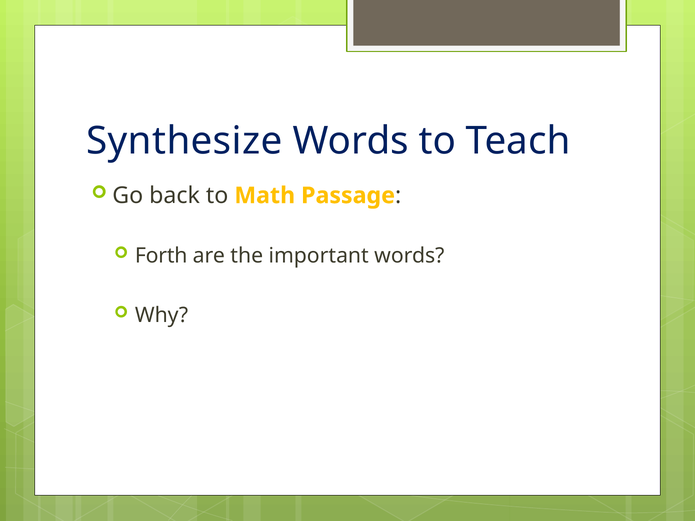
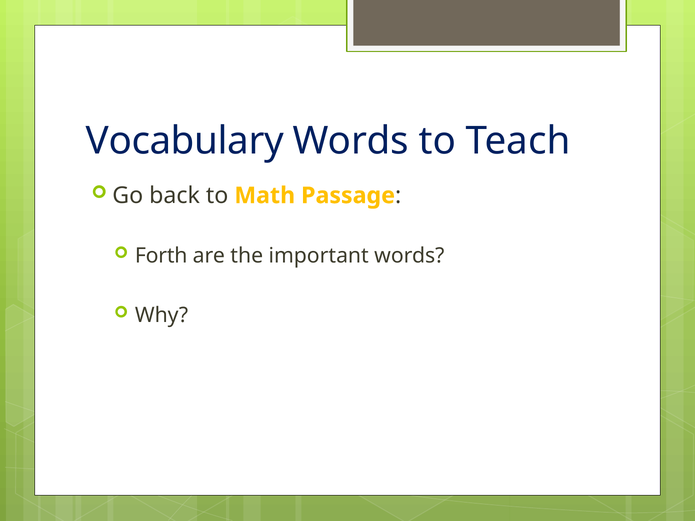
Synthesize: Synthesize -> Vocabulary
